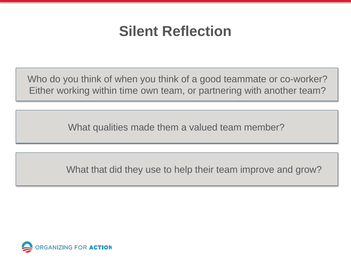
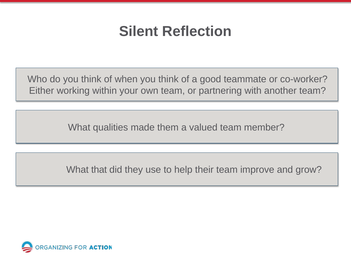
time: time -> your
